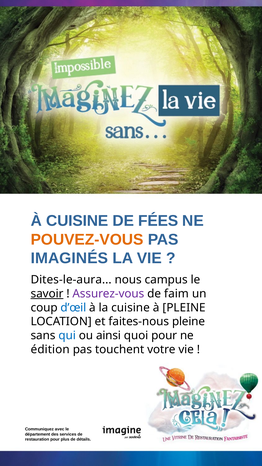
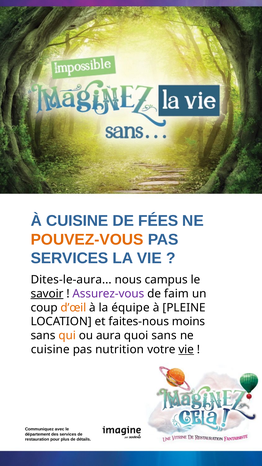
IMAGINÉS at (69, 258): IMAGINÉS -> SERVICES
d’œil colour: blue -> orange
la cuisine: cuisine -> équipe
faites-nous pleine: pleine -> moins
qui colour: blue -> orange
ainsi: ainsi -> aura
quoi pour: pour -> sans
édition at (50, 349): édition -> cuisine
touchent: touchent -> nutrition
vie at (186, 349) underline: none -> present
